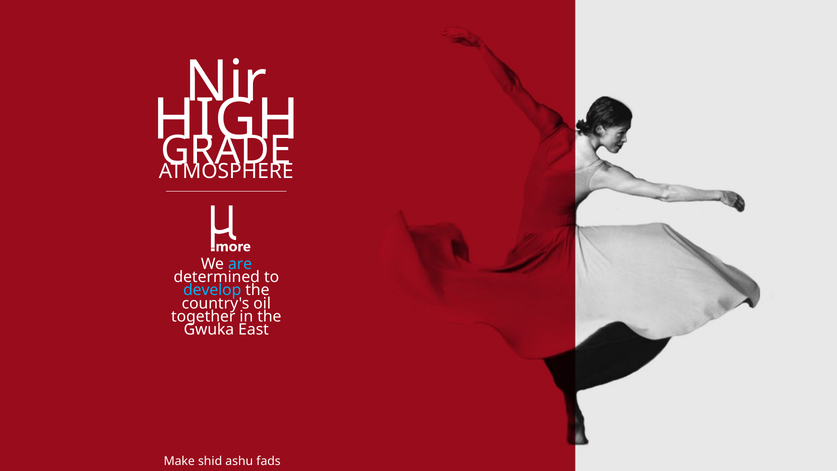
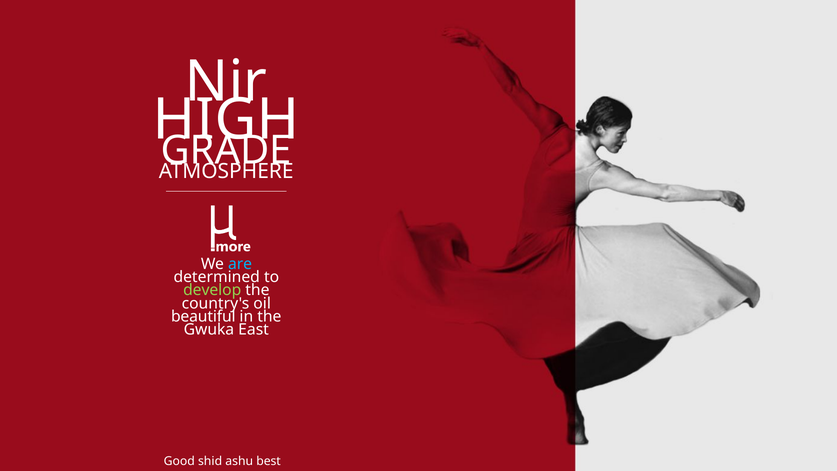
develop colour: light blue -> light green
together: together -> beautiful
Make: Make -> Good
fads: fads -> best
